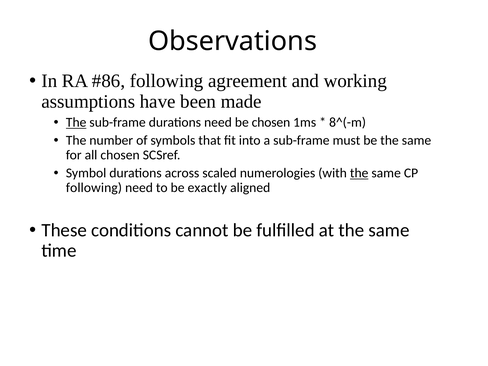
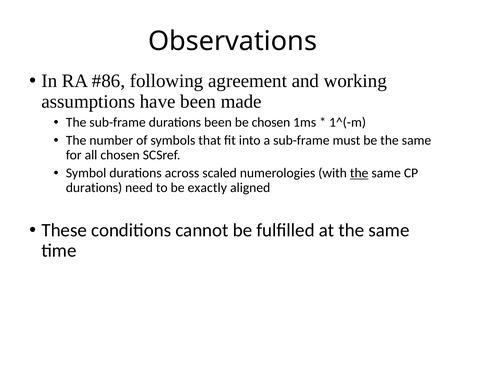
The at (76, 122) underline: present -> none
durations need: need -> been
8^(-m: 8^(-m -> 1^(-m
following at (94, 188): following -> durations
